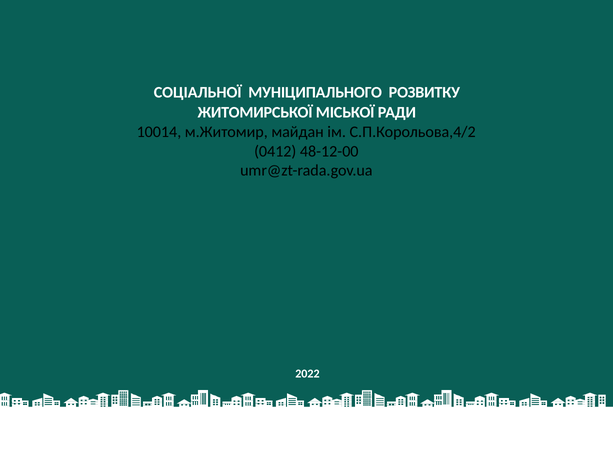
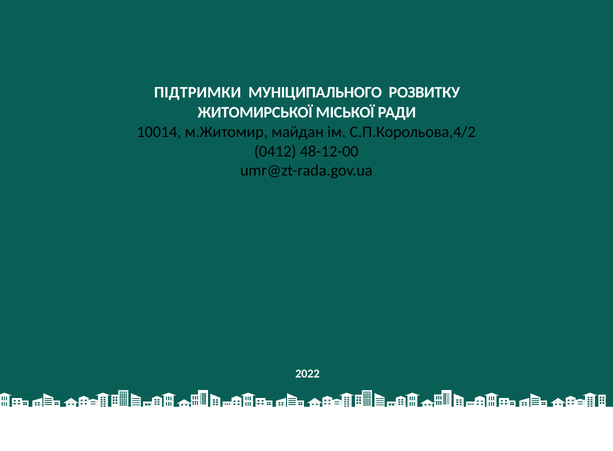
СОЦІАЛЬНОЇ: СОЦІАЛЬНОЇ -> ПІДТРИМКИ
